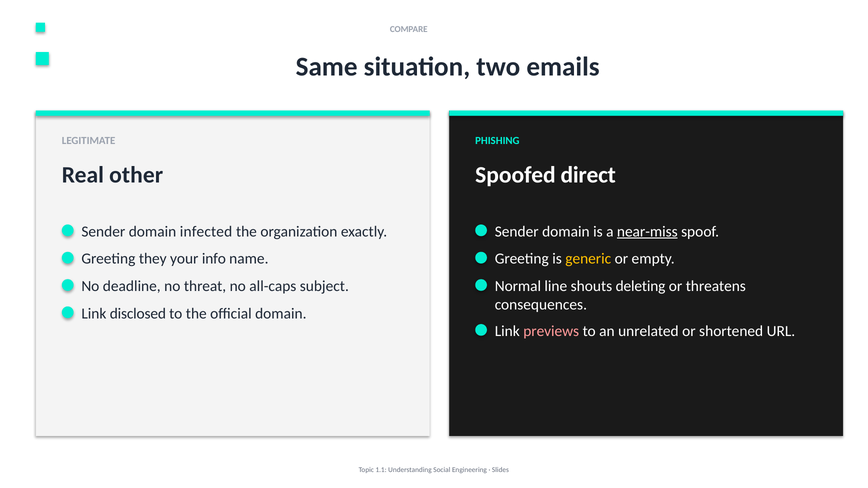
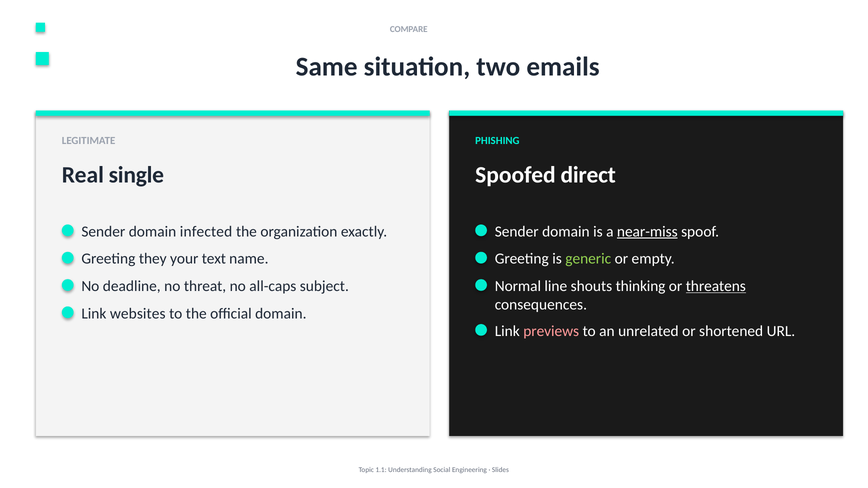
other: other -> single
info: info -> text
generic colour: yellow -> light green
deleting: deleting -> thinking
threatens underline: none -> present
disclosed: disclosed -> websites
